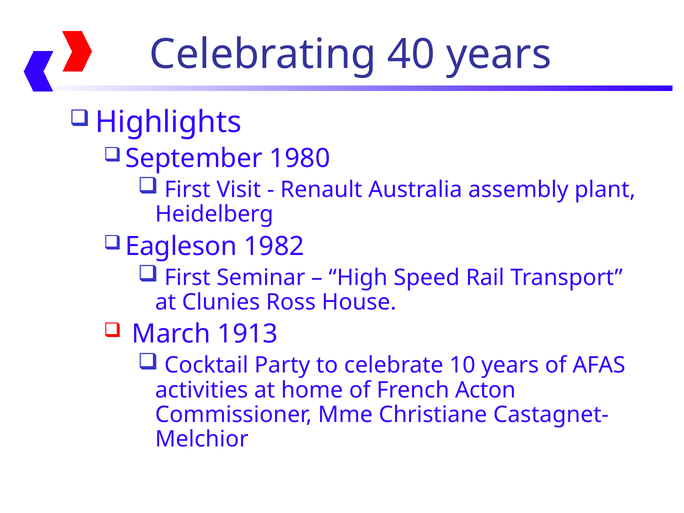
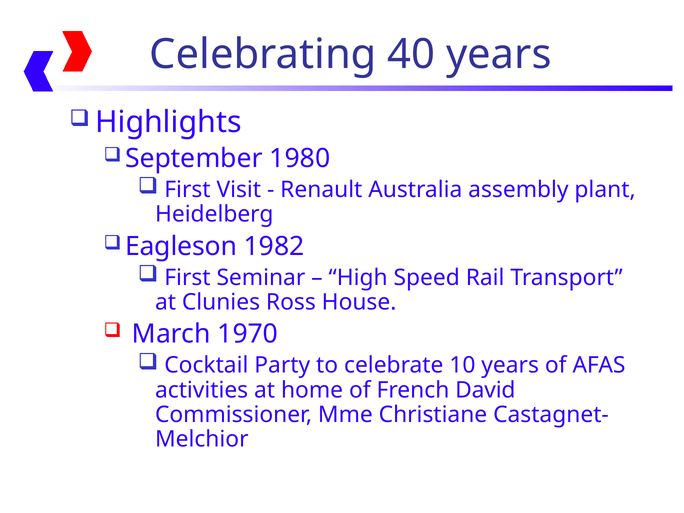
1913: 1913 -> 1970
Acton: Acton -> David
